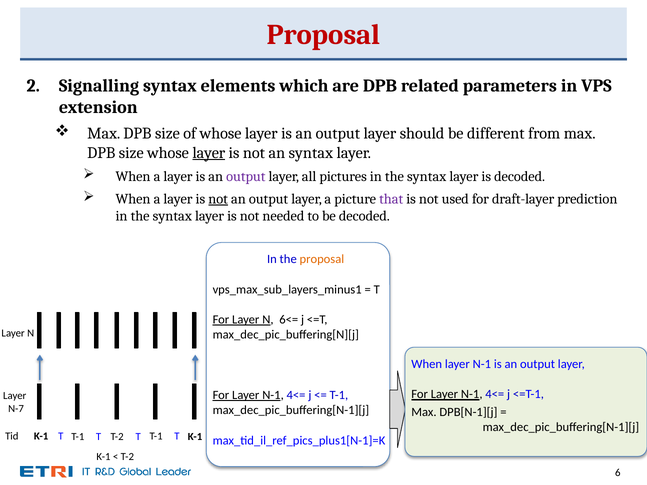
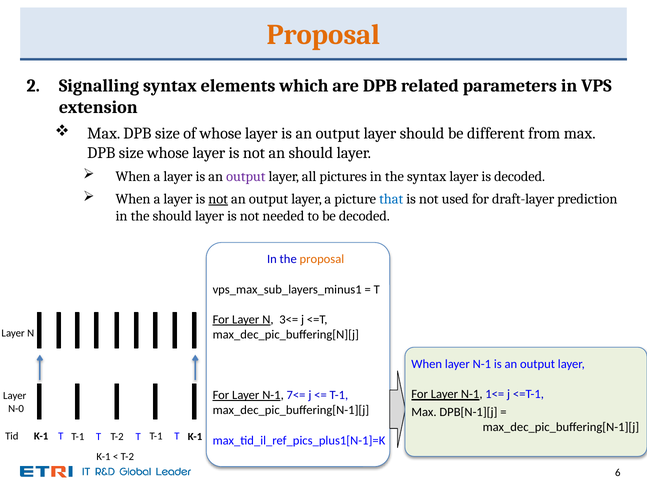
Proposal at (323, 35) colour: red -> orange
layer at (209, 153) underline: present -> none
an syntax: syntax -> should
that colour: purple -> blue
syntax at (172, 216): syntax -> should
6<=: 6<= -> 3<=
4<= at (495, 394): 4<= -> 1<=
4<= at (296, 395): 4<= -> 7<=
N-7: N-7 -> N-0
